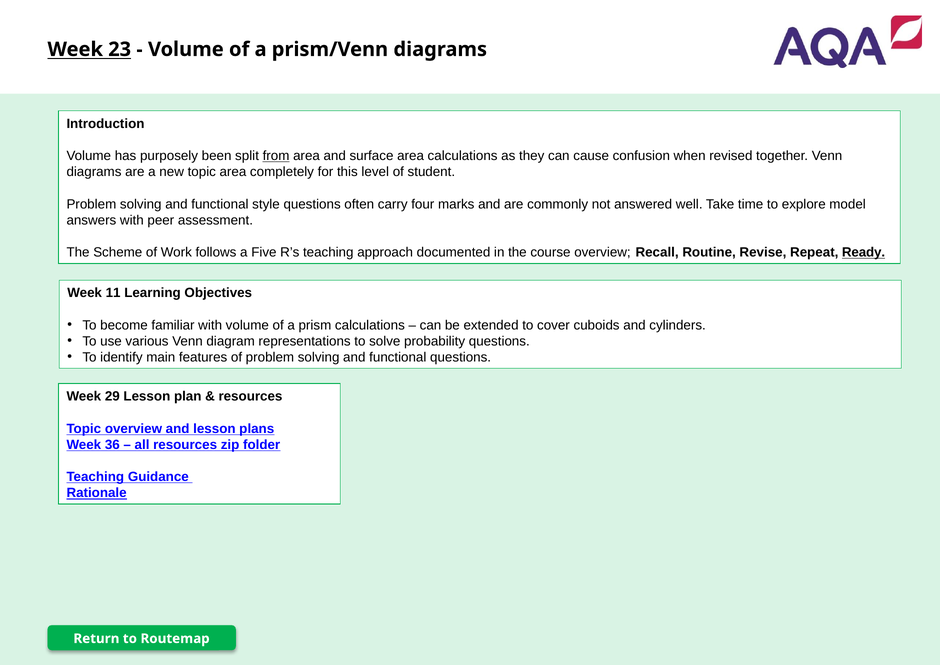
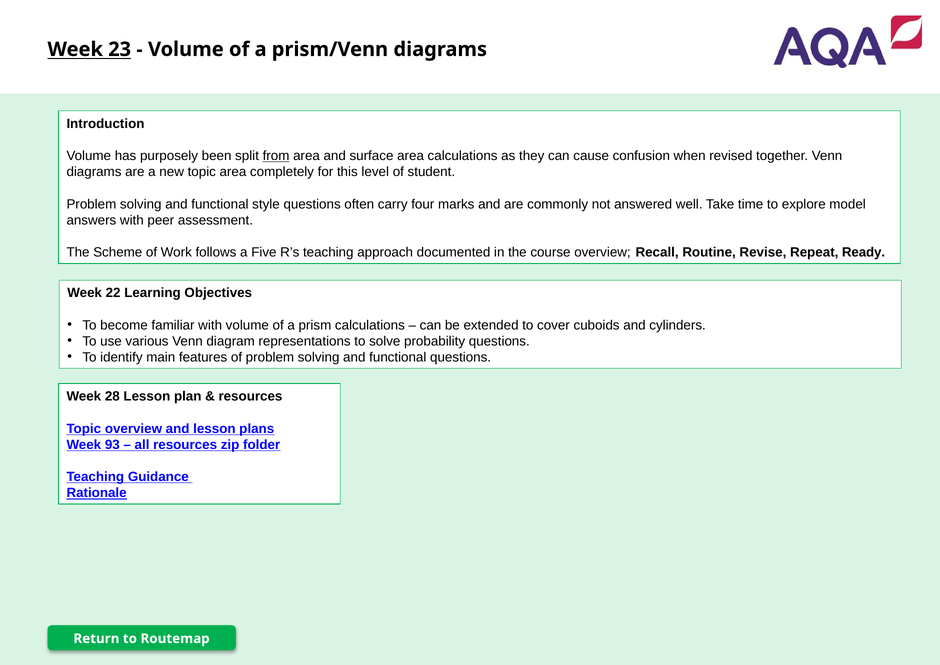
Ready underline: present -> none
11: 11 -> 22
29: 29 -> 28
36: 36 -> 93
